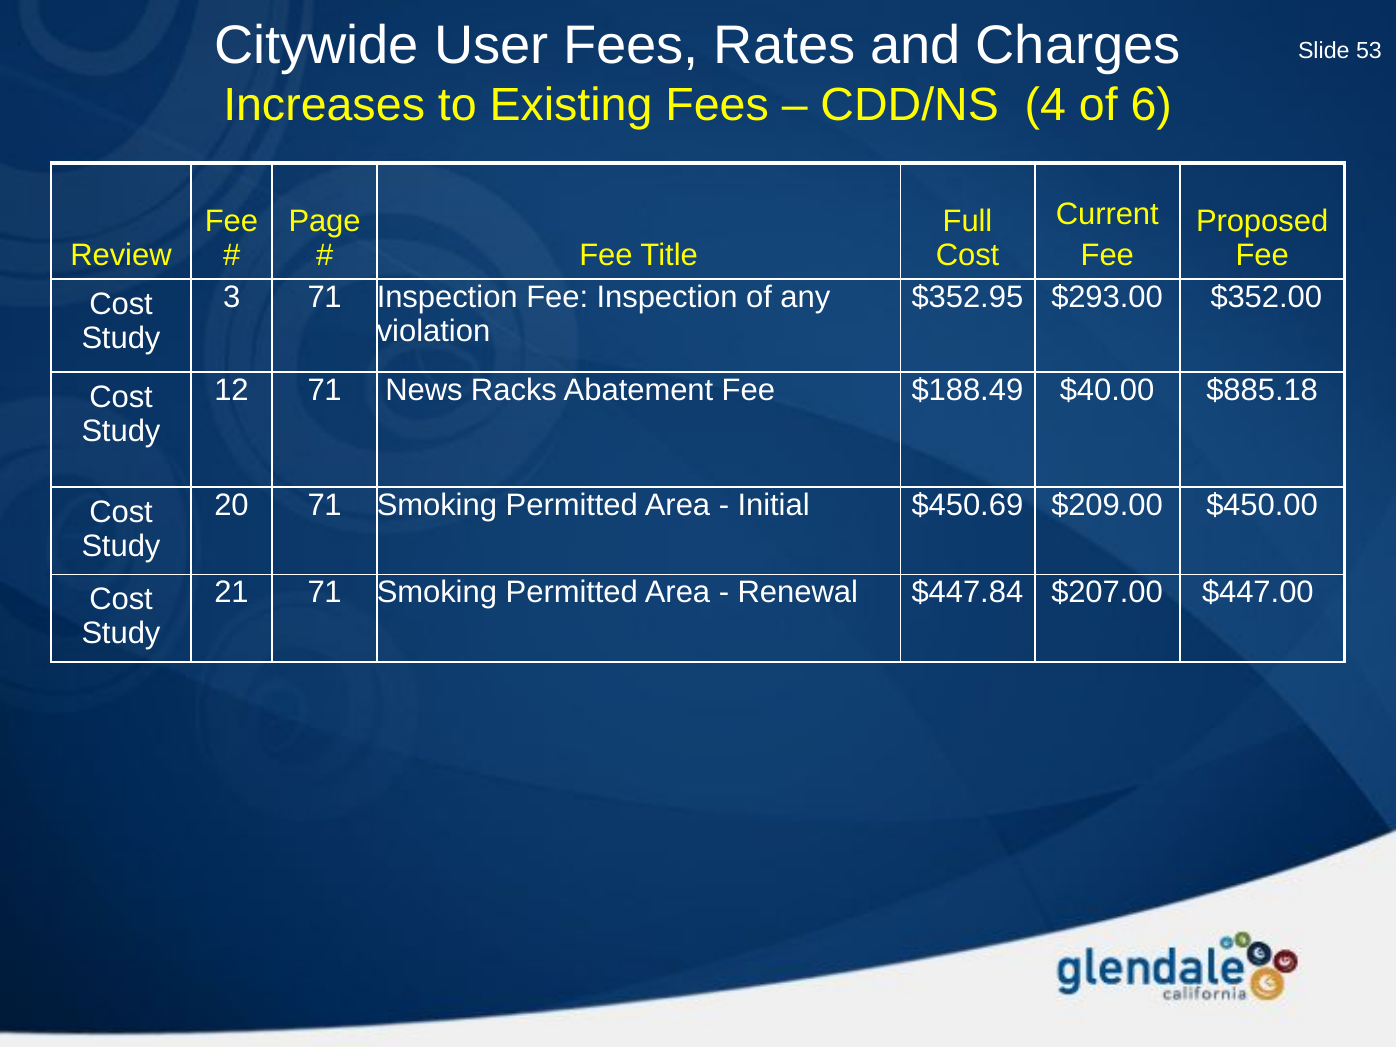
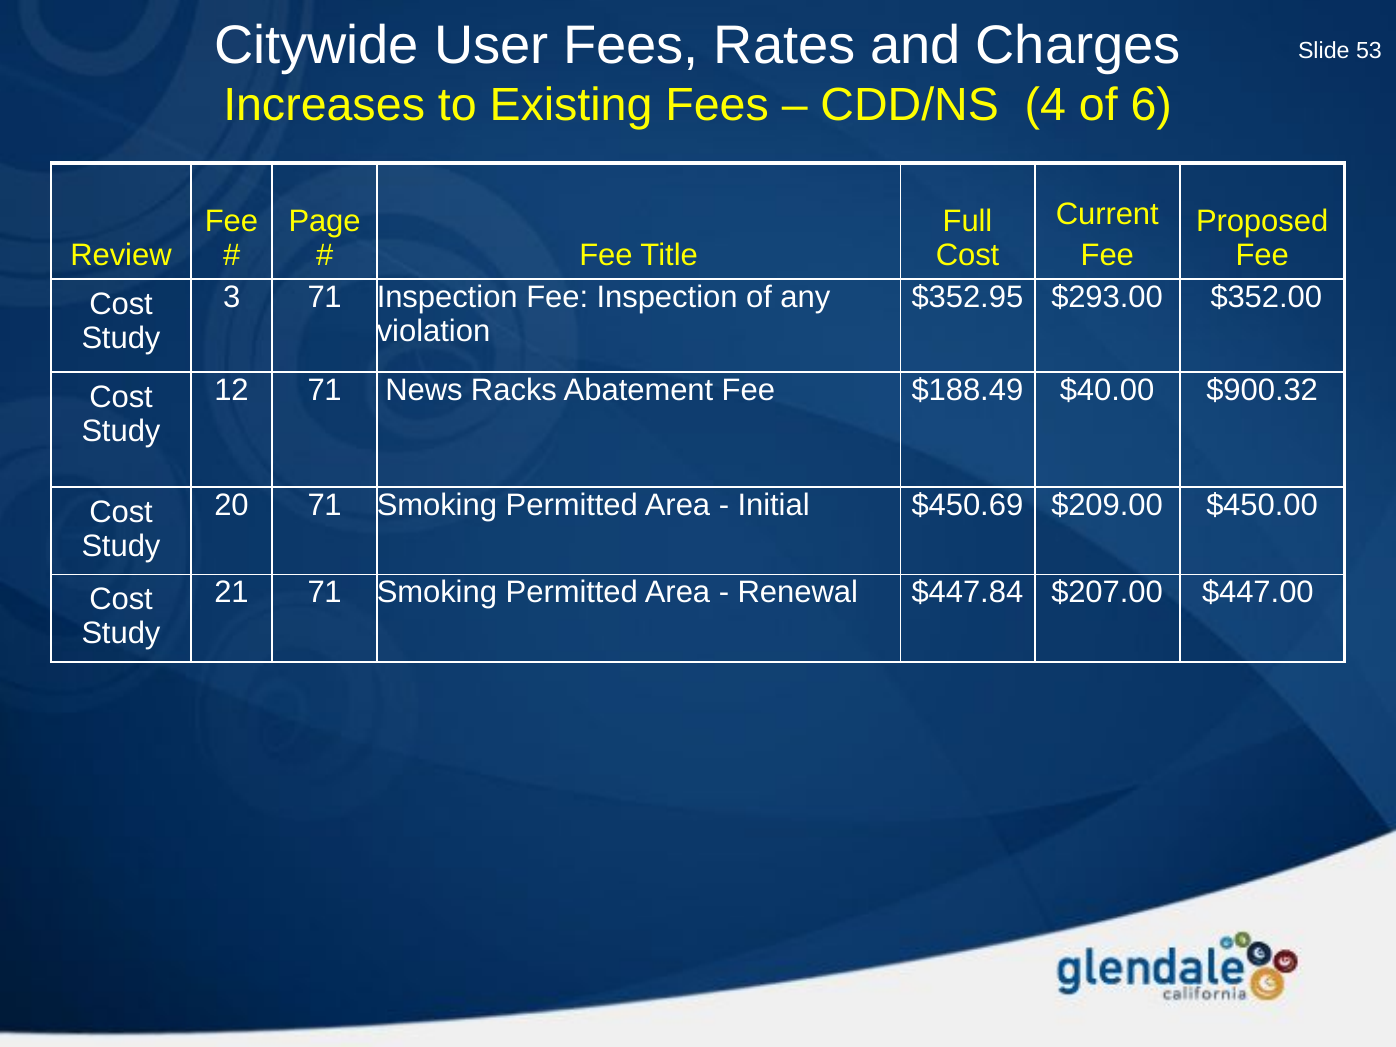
$885.18: $885.18 -> $900.32
